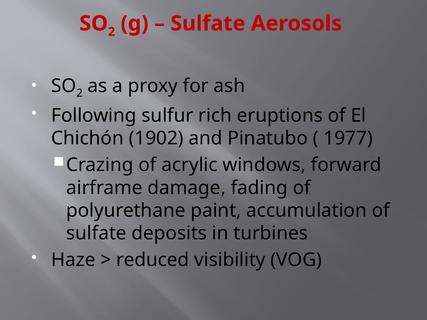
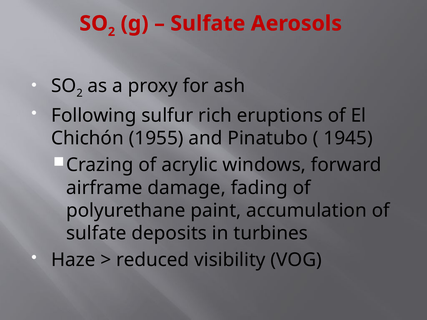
1902: 1902 -> 1955
1977: 1977 -> 1945
